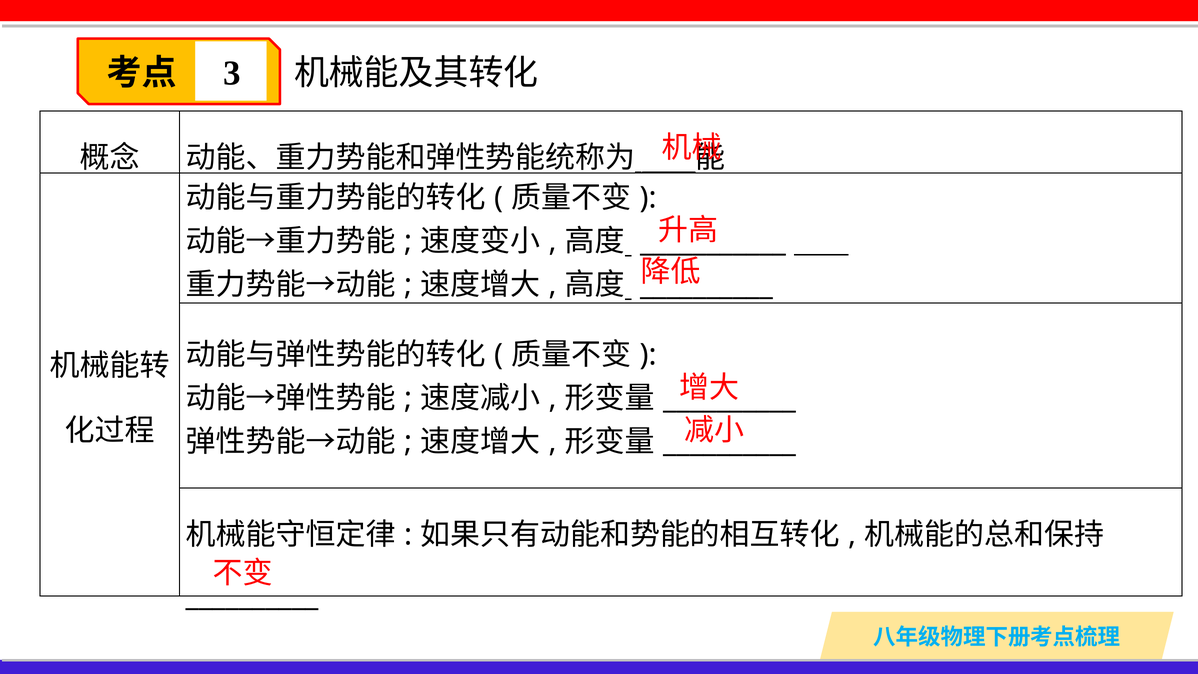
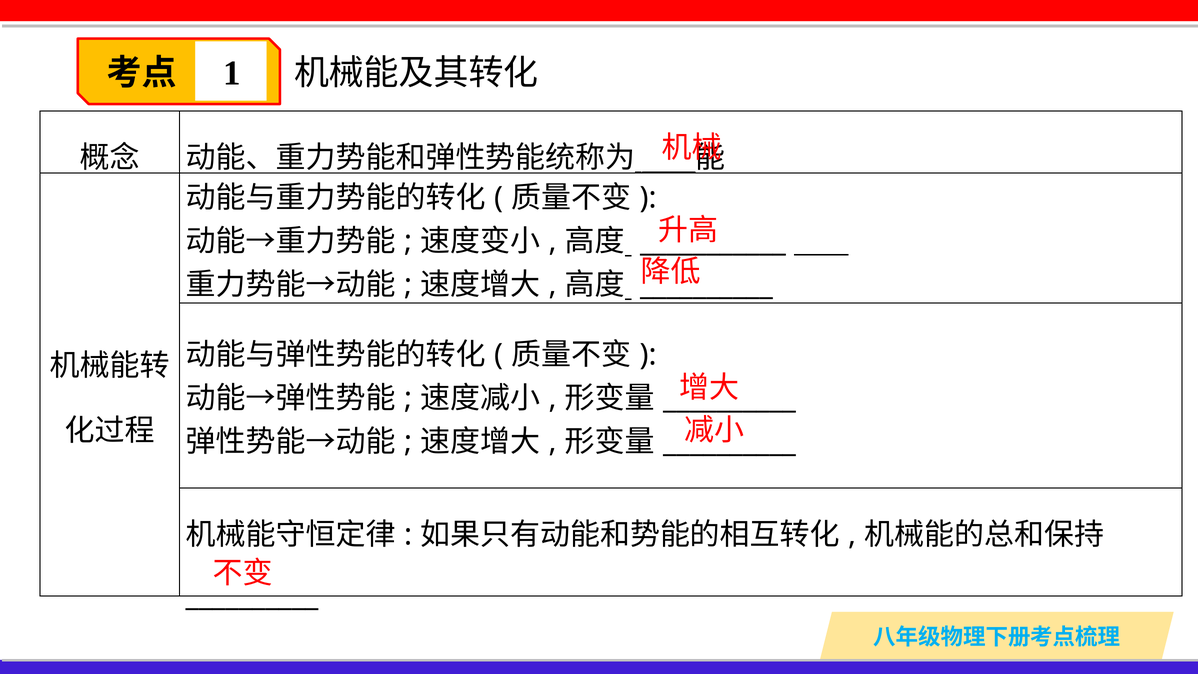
3: 3 -> 1
